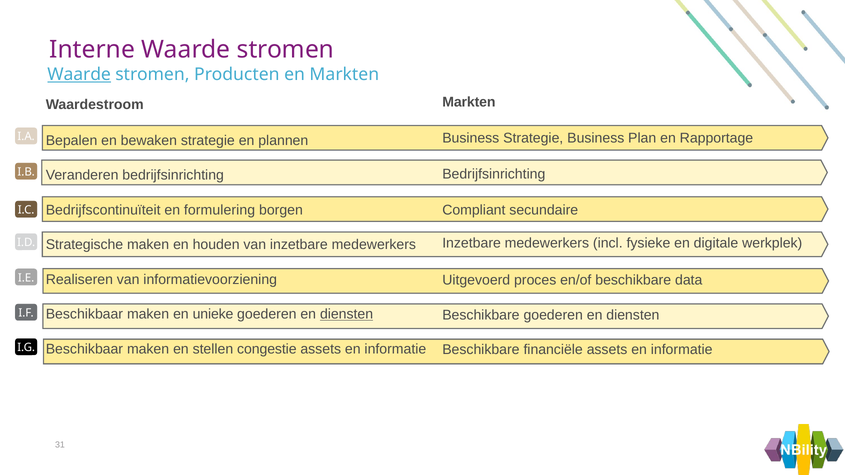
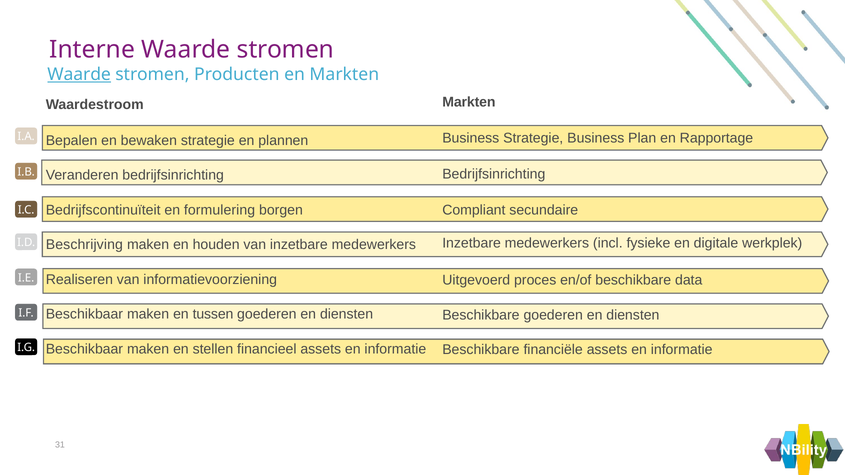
Strategische: Strategische -> Beschrijving
unieke: unieke -> tussen
diensten at (347, 314) underline: present -> none
congestie: congestie -> financieel
